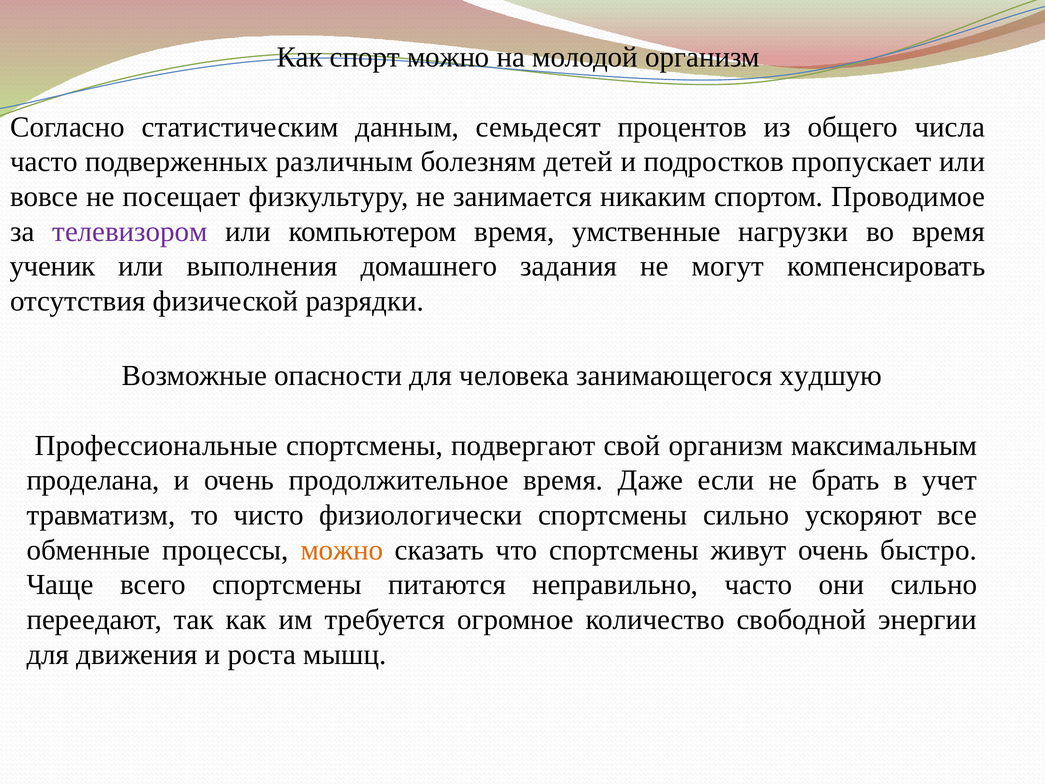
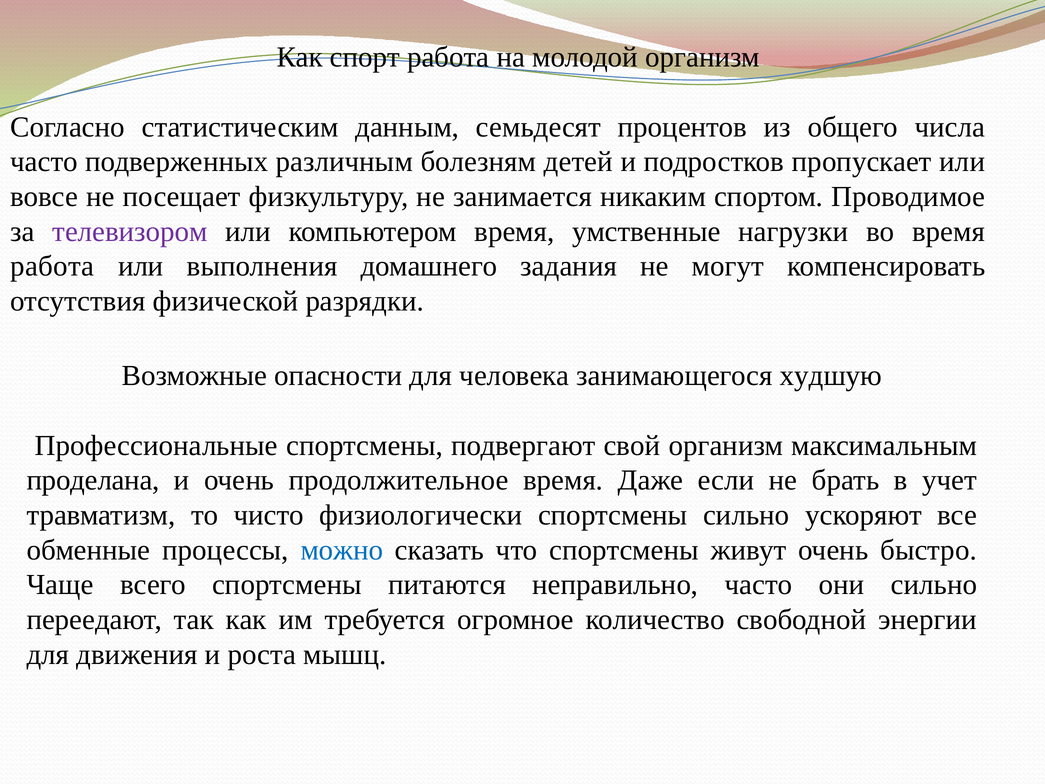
спорт можно: можно -> работа
ученик at (53, 266): ученик -> работа
можно at (342, 550) colour: orange -> blue
